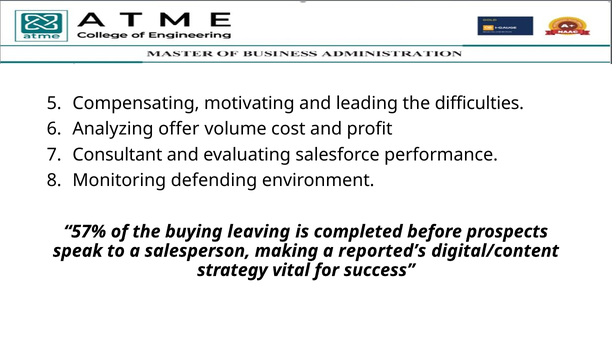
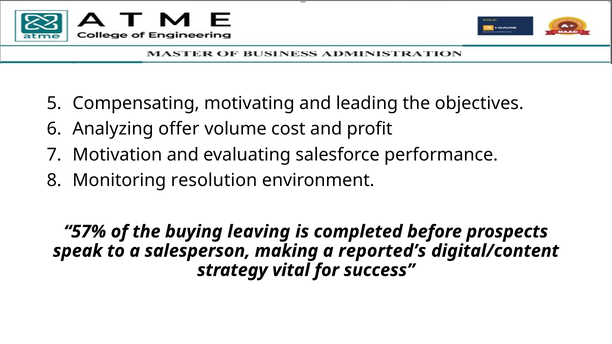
difficulties: difficulties -> objectives
Consultant: Consultant -> Motivation
defending: defending -> resolution
